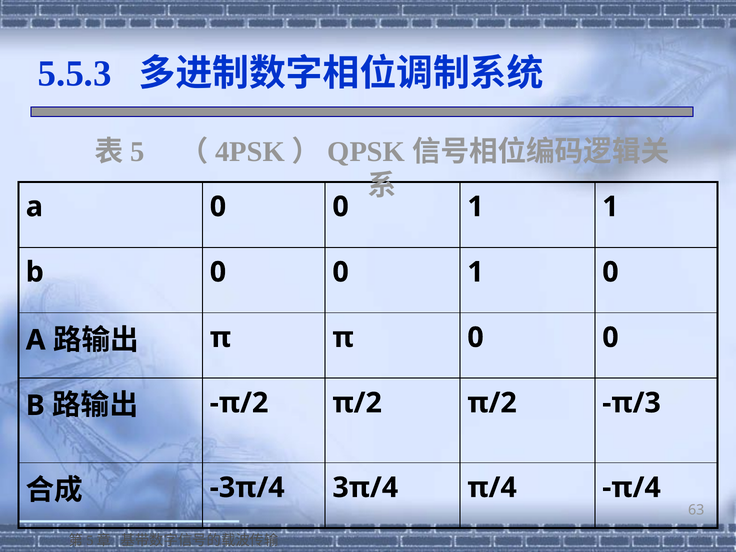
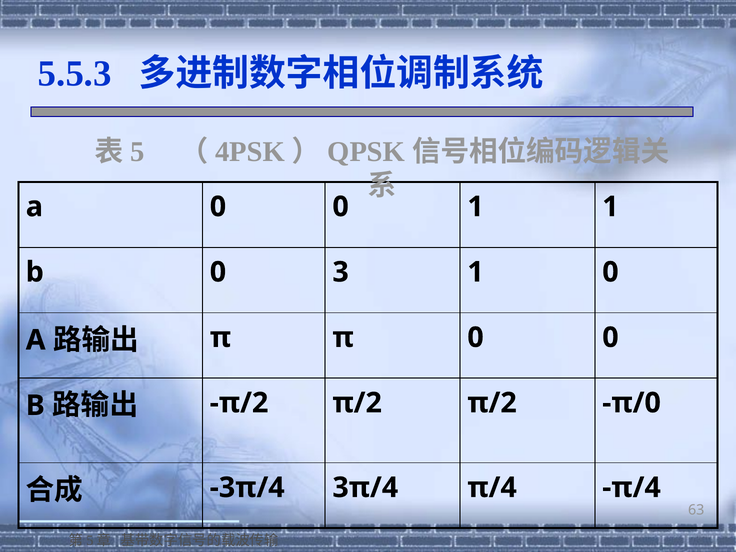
b 0 0: 0 -> 3
π/3: π/3 -> π/0
